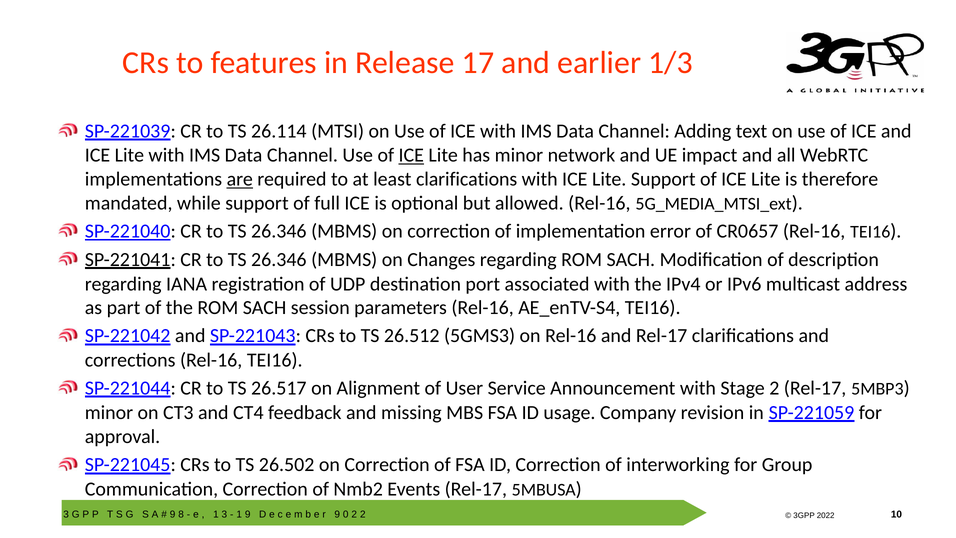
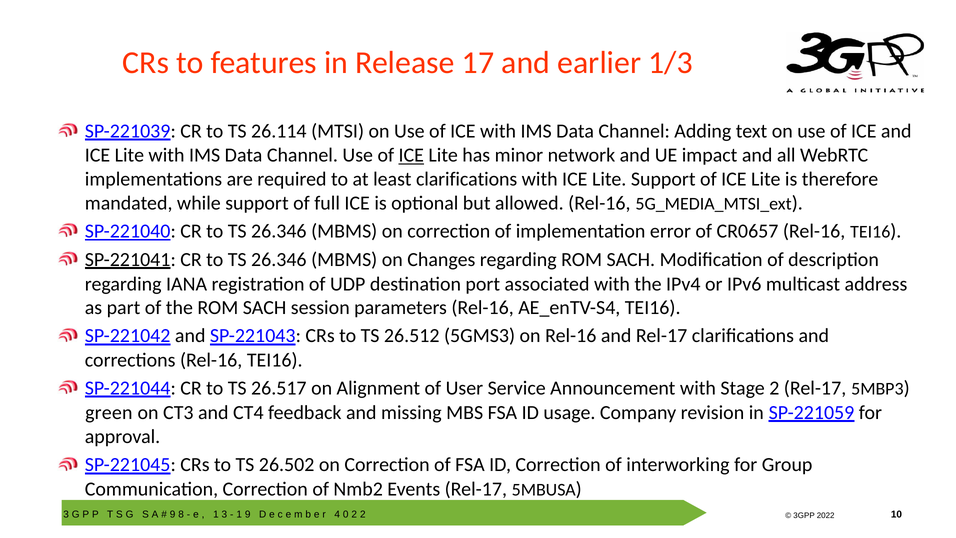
are underline: present -> none
minor at (109, 412): minor -> green
9 at (337, 514): 9 -> 4
